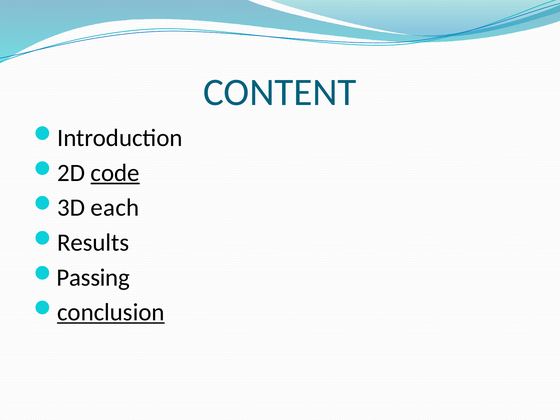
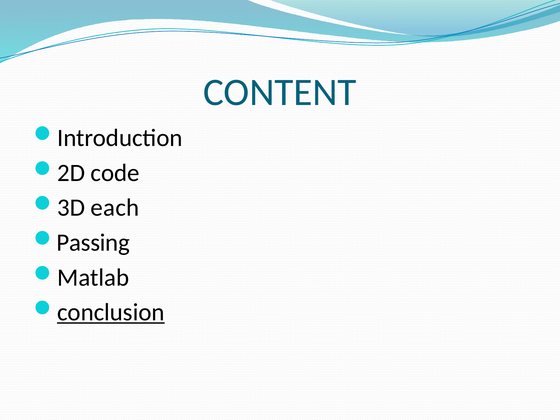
code underline: present -> none
Results: Results -> Passing
Passing: Passing -> Matlab
